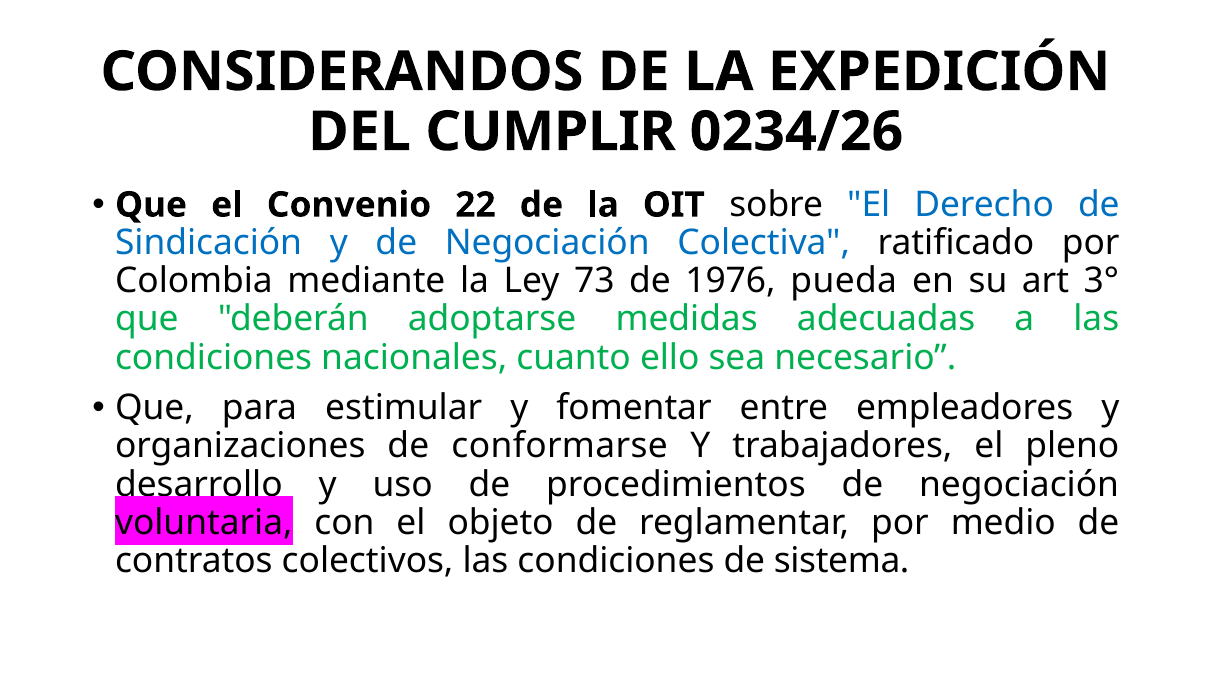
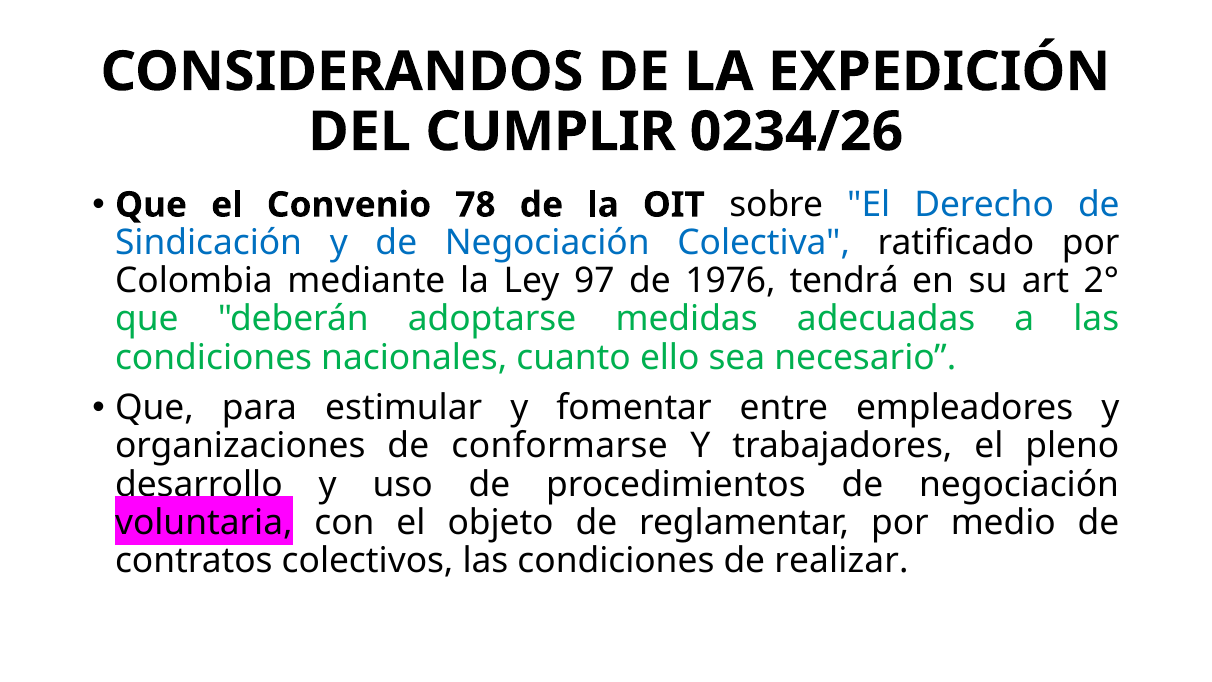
22: 22 -> 78
73: 73 -> 97
pueda: pueda -> tendrá
3°: 3° -> 2°
sistema: sistema -> realizar
